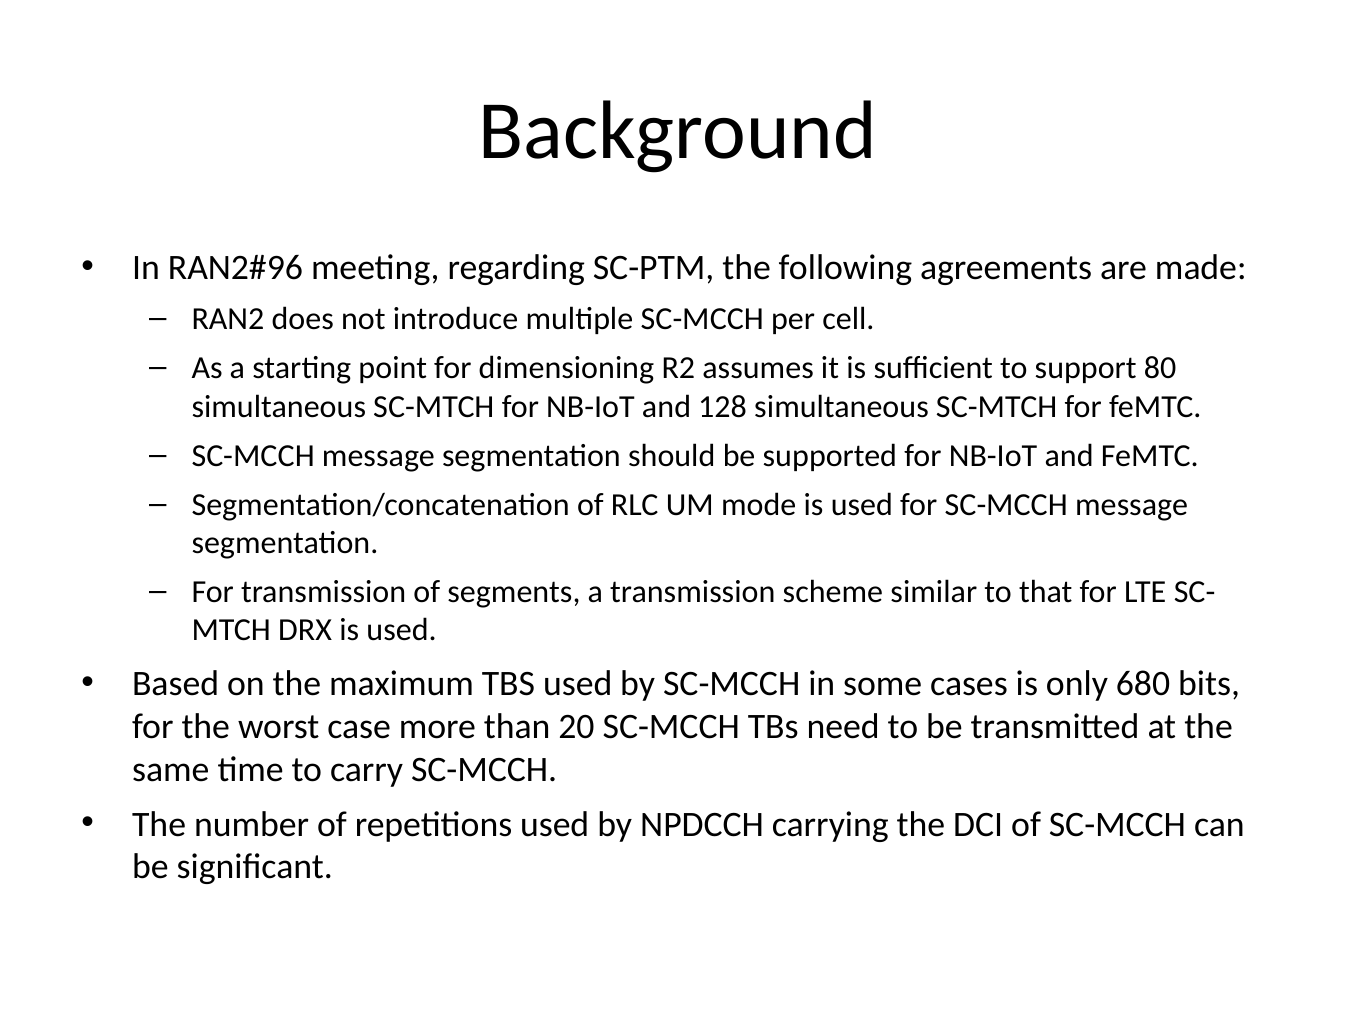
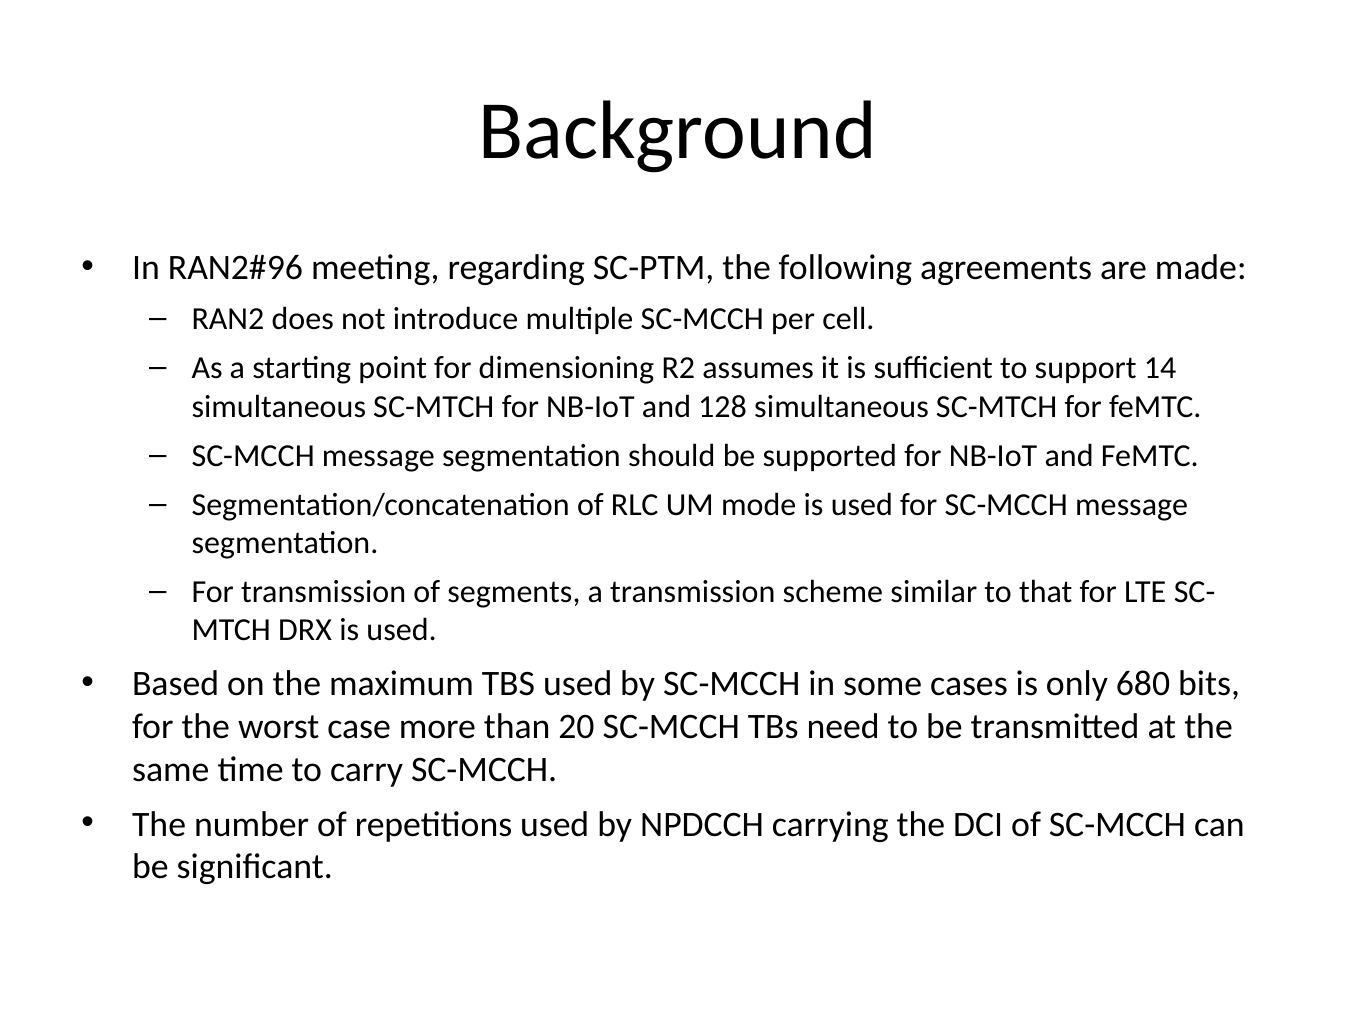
80: 80 -> 14
